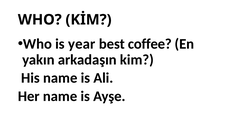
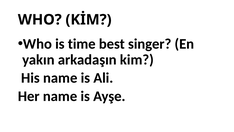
year: year -> time
coffee: coffee -> singer
